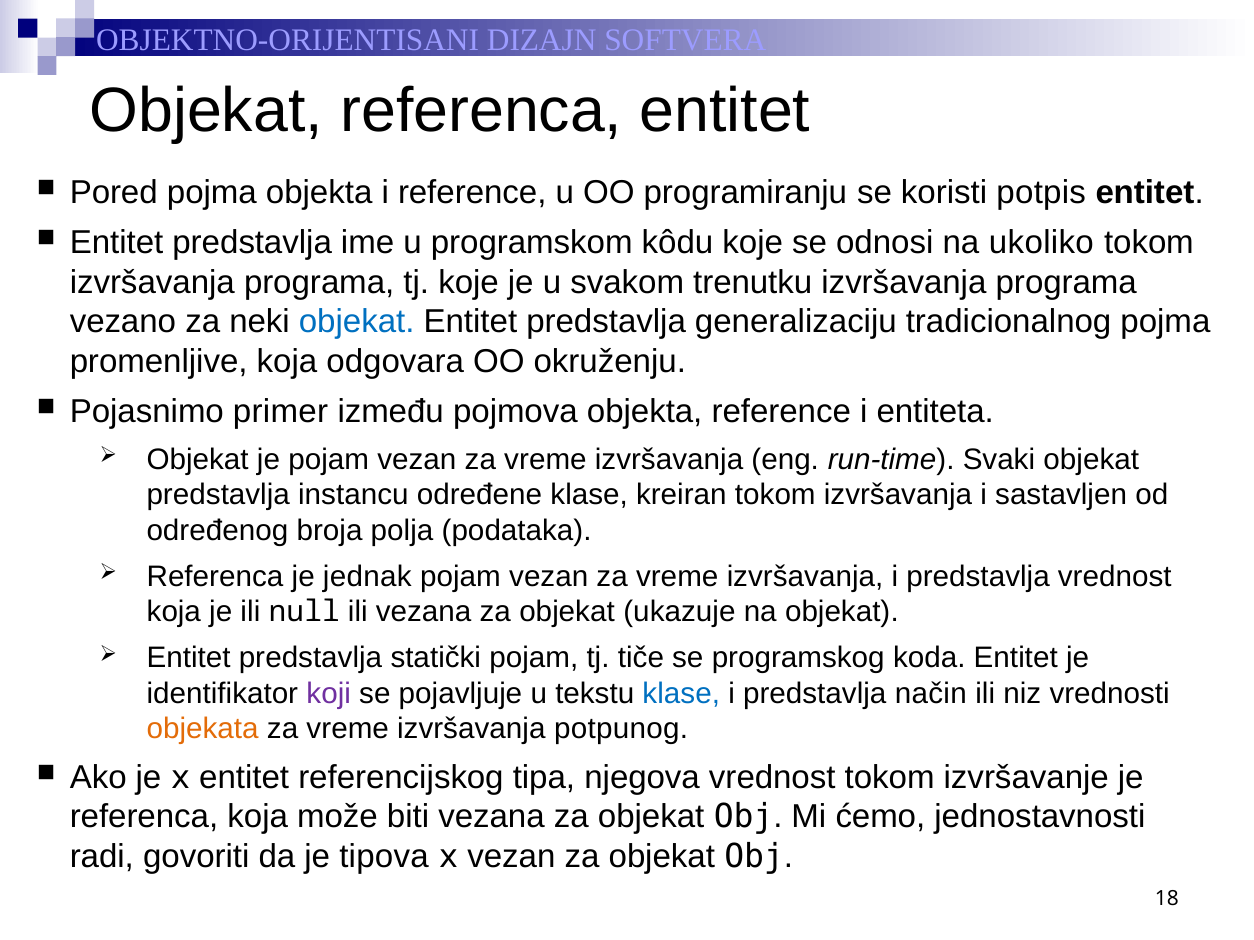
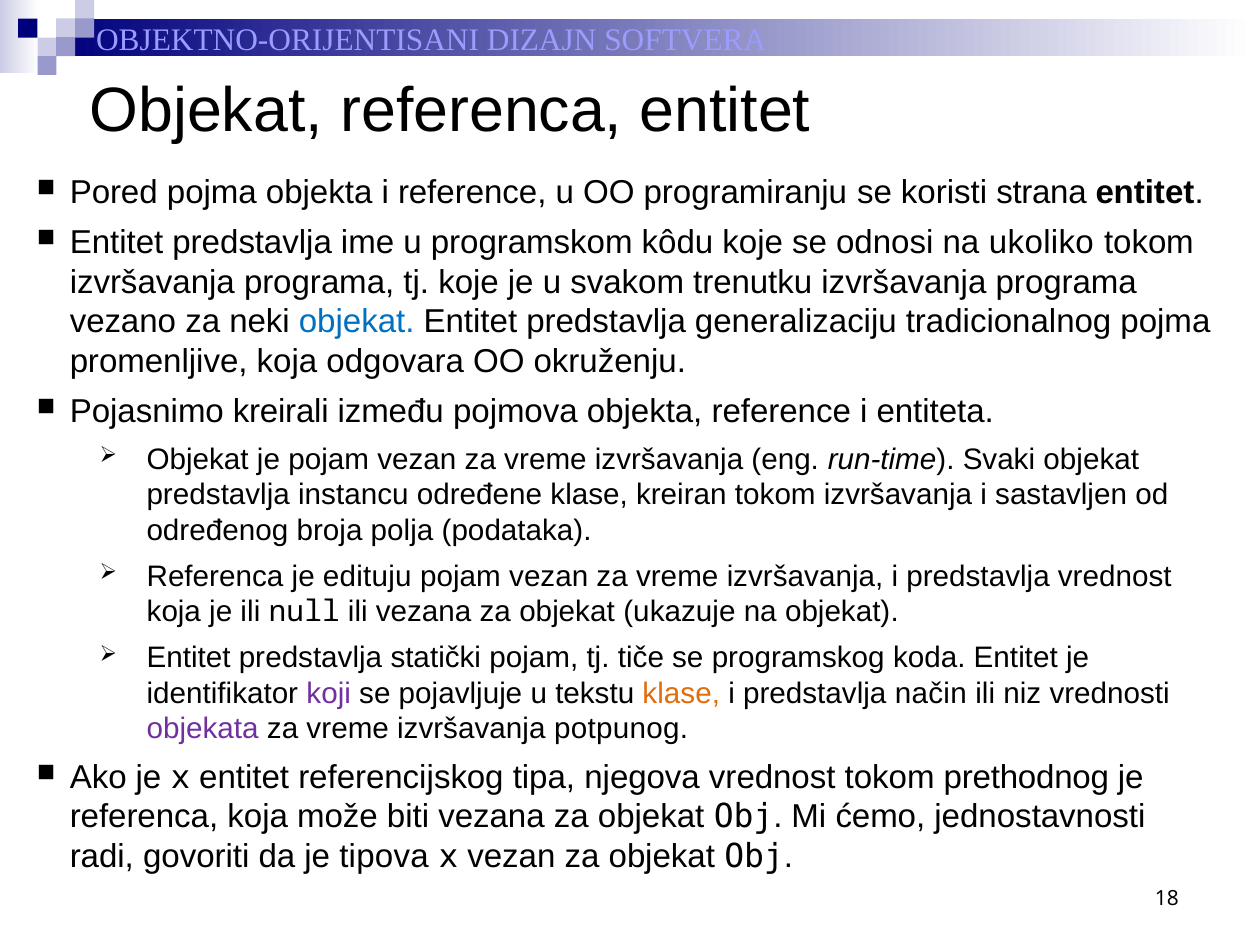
potpis: potpis -> strana
primer: primer -> kreirali
jednak: jednak -> edituju
klase at (681, 694) colour: blue -> orange
objekata colour: orange -> purple
izvršavanje: izvršavanje -> prethodnog
